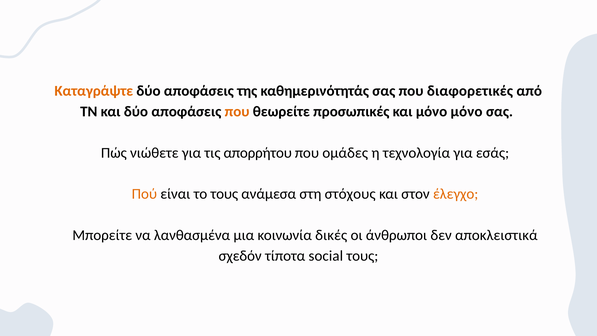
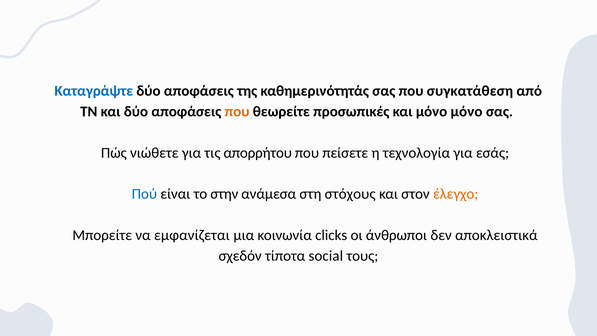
Καταγράψτε colour: orange -> blue
διαφορετικές: διαφορετικές -> συγκατάθεση
ομάδες: ομάδες -> πείσετε
Πού colour: orange -> blue
το τους: τους -> στην
λανθασμένα: λανθασμένα -> εμφανίζεται
δικές: δικές -> clicks
